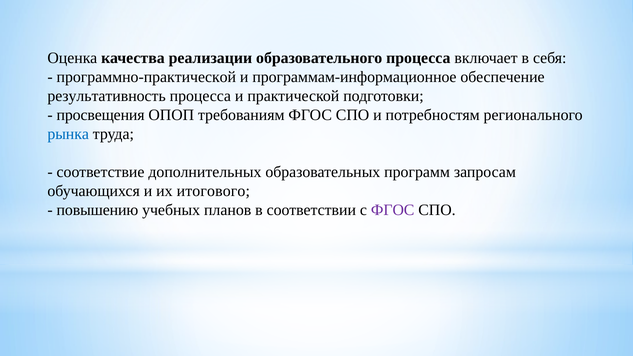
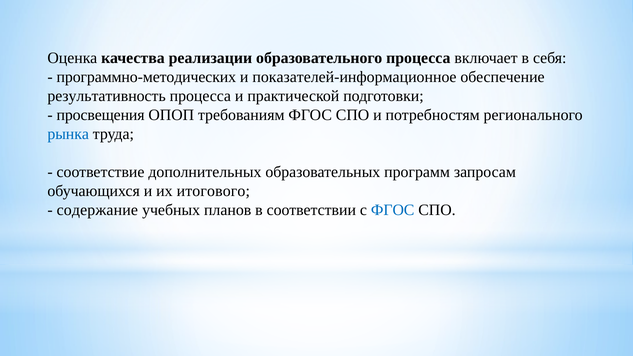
программно-практической: программно-практической -> программно-методических
программам-информационное: программам-информационное -> показателей-информационное
повышению: повышению -> содержание
ФГОС at (393, 210) colour: purple -> blue
